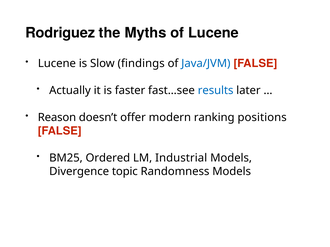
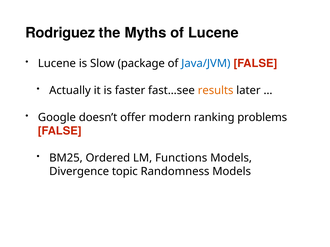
findings: findings -> package
results colour: blue -> orange
Reason: Reason -> Google
positions: positions -> problems
Industrial: Industrial -> Functions
